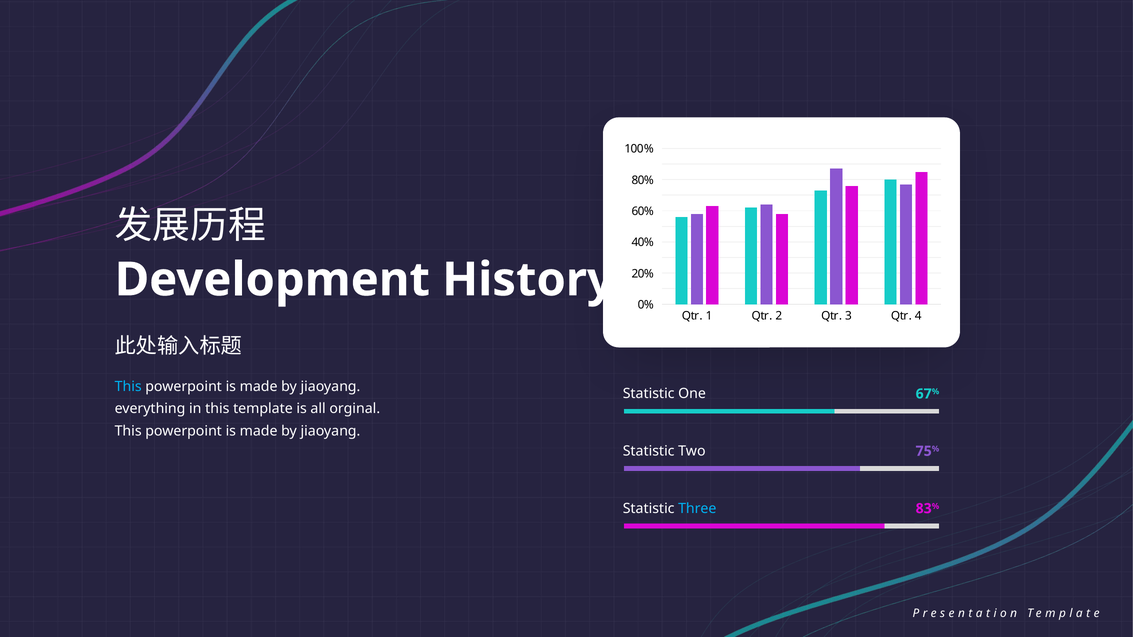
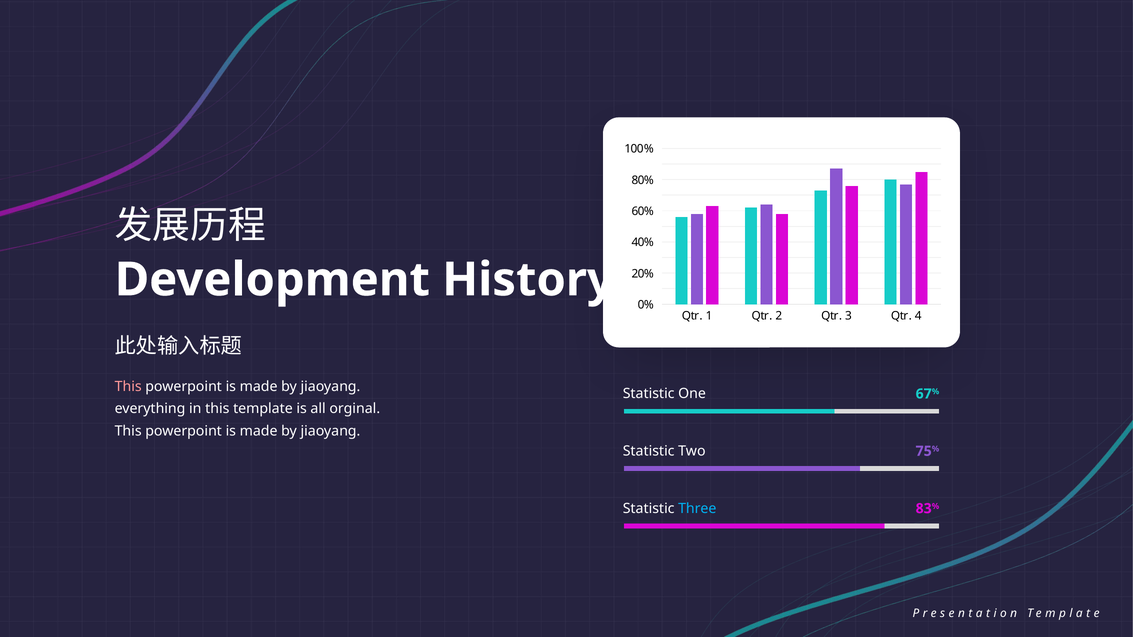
This at (128, 387) colour: light blue -> pink
